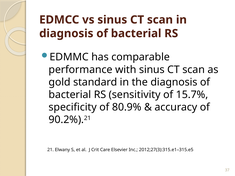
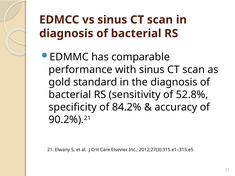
15.7%: 15.7% -> 52.8%
80.9%: 80.9% -> 84.2%
